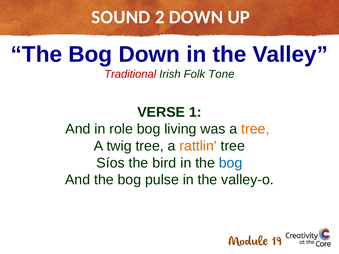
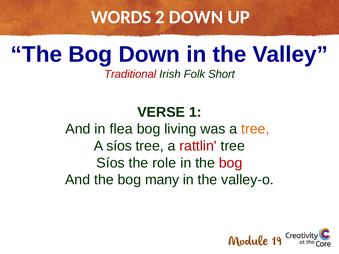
SOUND: SOUND -> WORDS
Tone: Tone -> Short
role: role -> flea
A twig: twig -> síos
rattlin colour: orange -> red
bird: bird -> role
bog at (231, 163) colour: blue -> red
pulse: pulse -> many
